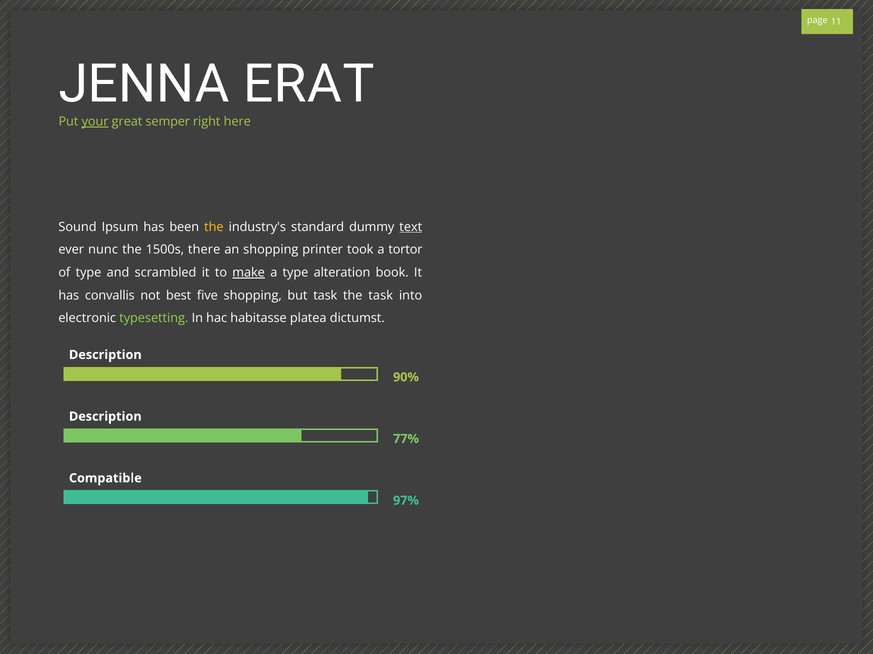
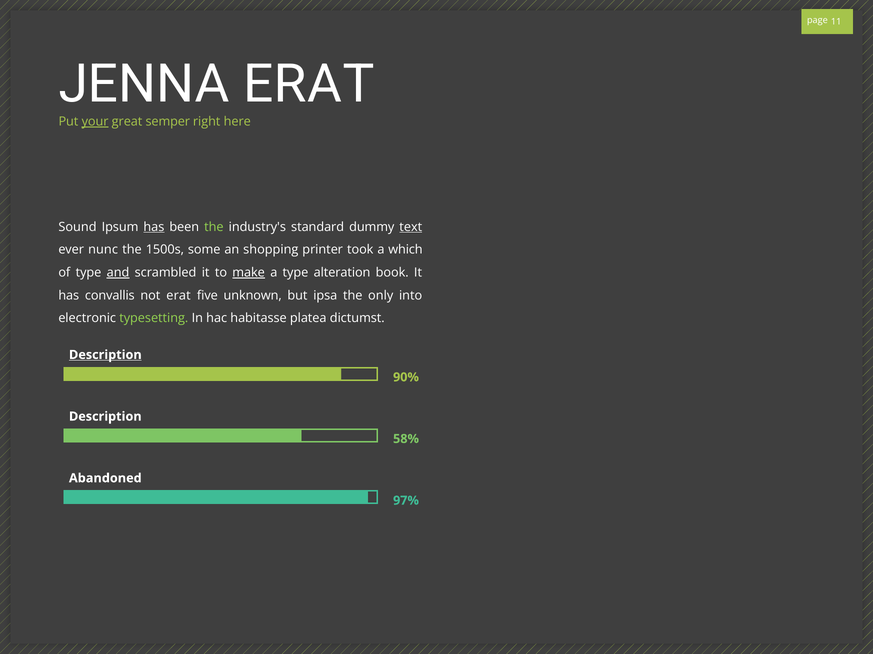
has at (154, 227) underline: none -> present
the at (214, 227) colour: yellow -> light green
there: there -> some
tortor: tortor -> which
and underline: none -> present
not best: best -> erat
five shopping: shopping -> unknown
but task: task -> ipsa
the task: task -> only
Description at (105, 355) underline: none -> present
77%: 77% -> 58%
Compatible: Compatible -> Abandoned
